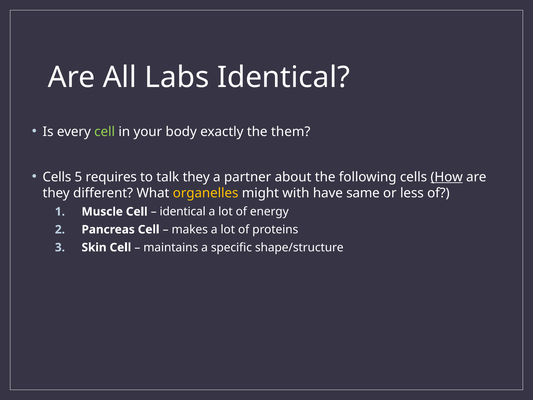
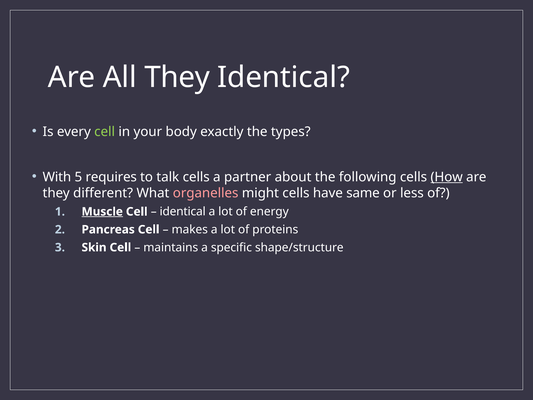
All Labs: Labs -> They
them: them -> types
Cells at (57, 177): Cells -> With
talk they: they -> cells
organelles colour: yellow -> pink
might with: with -> cells
Muscle underline: none -> present
